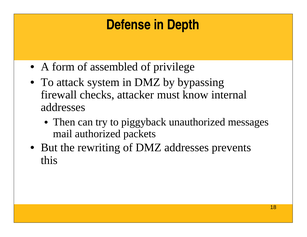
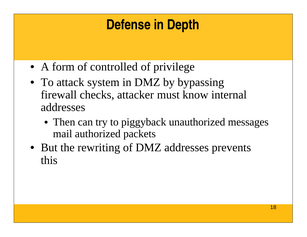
assembled: assembled -> controlled
